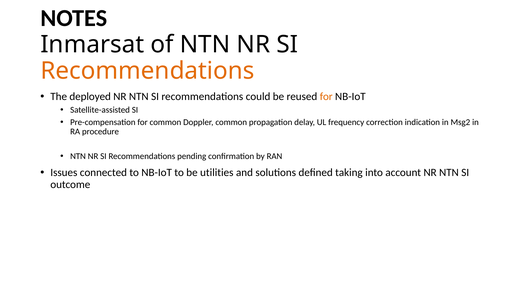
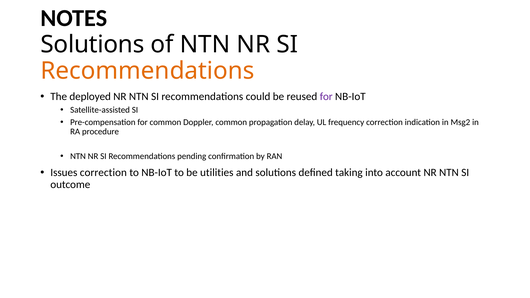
Inmarsat at (92, 45): Inmarsat -> Solutions
for at (326, 97) colour: orange -> purple
Issues connected: connected -> correction
